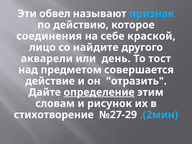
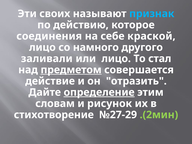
обвел: обвел -> своих
найдите: найдите -> намного
акварели: акварели -> заливали
или день: день -> лицо
тост: тост -> стал
предметом underline: none -> present
.(2мин colour: light blue -> light green
